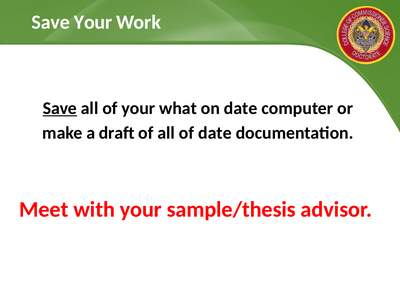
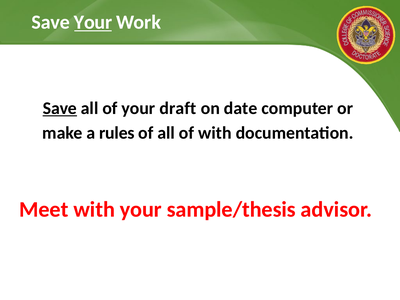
Your at (93, 22) underline: none -> present
what: what -> draft
draft: draft -> rules
of date: date -> with
